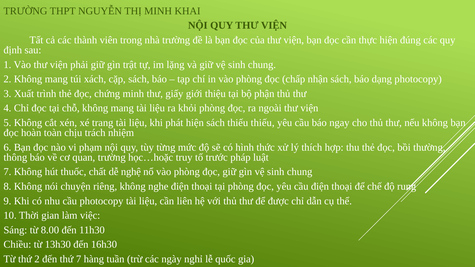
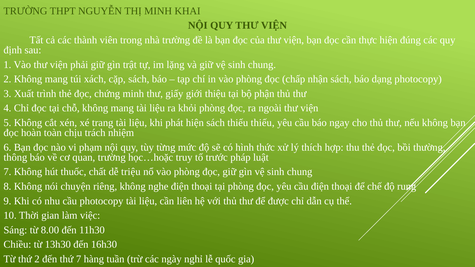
nghệ: nghệ -> triệu
